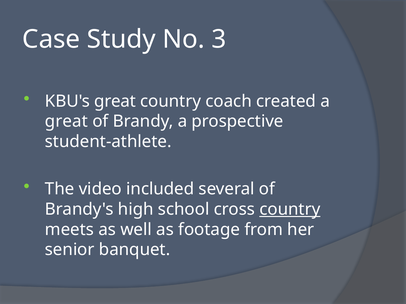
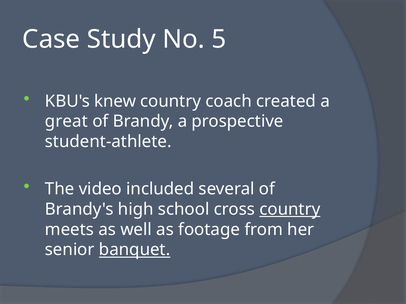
3: 3 -> 5
KBU's great: great -> knew
banquet underline: none -> present
